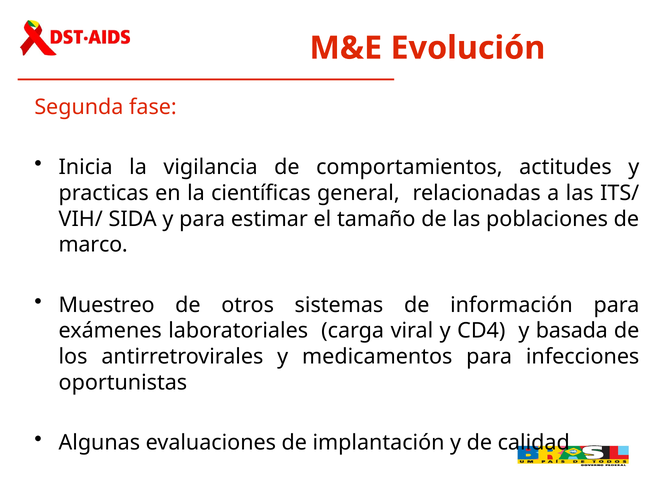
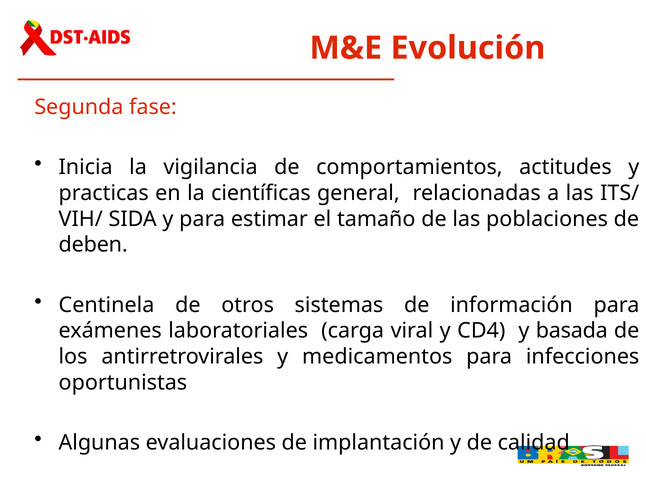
marco: marco -> deben
Muestreo: Muestreo -> Centinela
